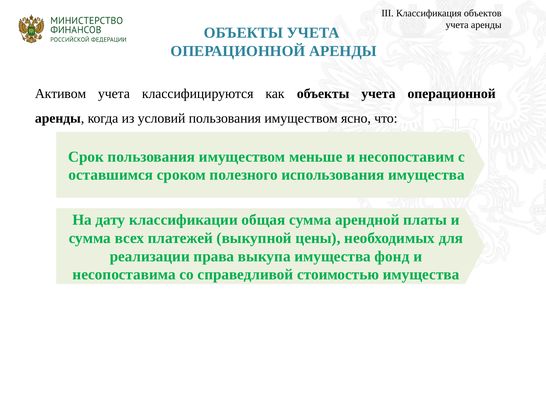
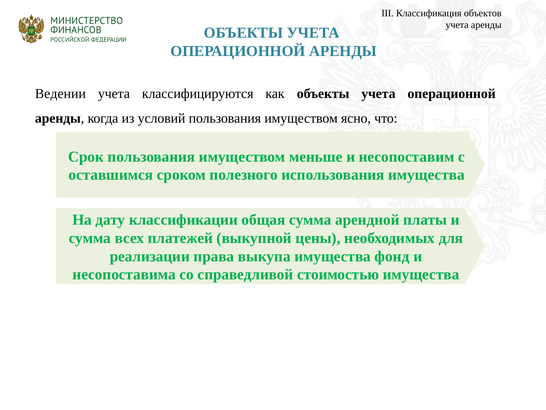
Активом: Активом -> Ведении
